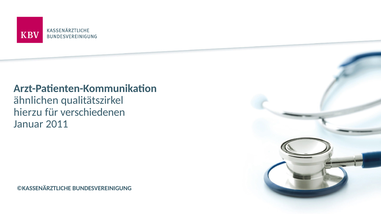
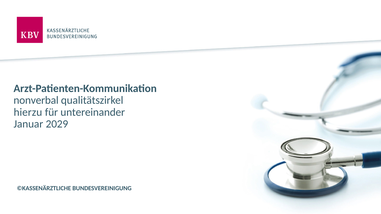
ähnlichen: ähnlichen -> nonverbal
verschiedenen: verschiedenen -> untereinander
2011: 2011 -> 2029
